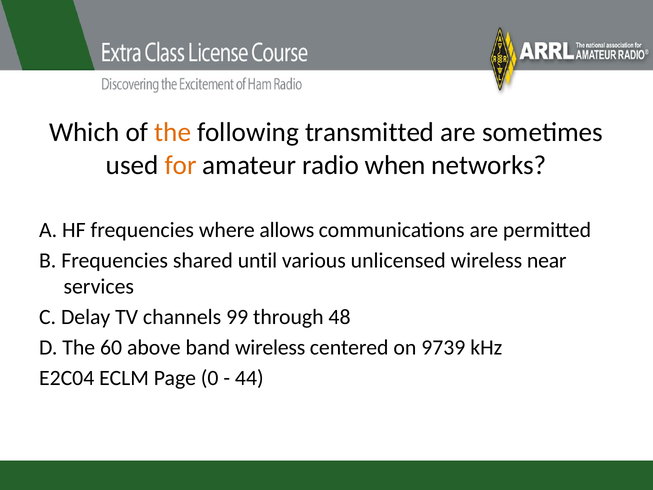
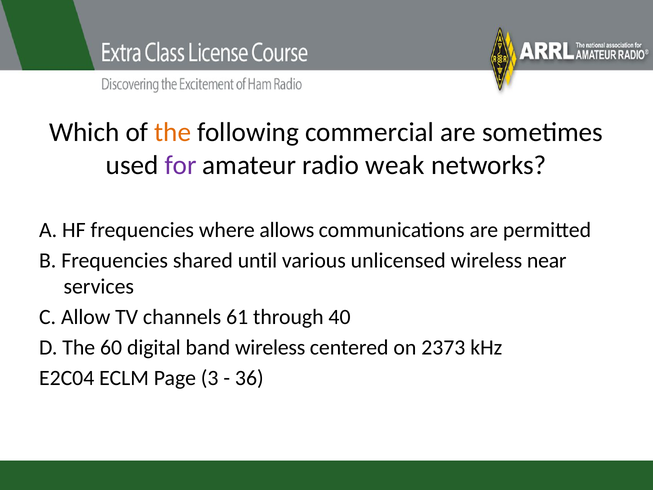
transmitted: transmitted -> commercial
for colour: orange -> purple
when: when -> weak
Delay: Delay -> Allow
99: 99 -> 61
48: 48 -> 40
above: above -> digital
9739: 9739 -> 2373
0: 0 -> 3
44: 44 -> 36
